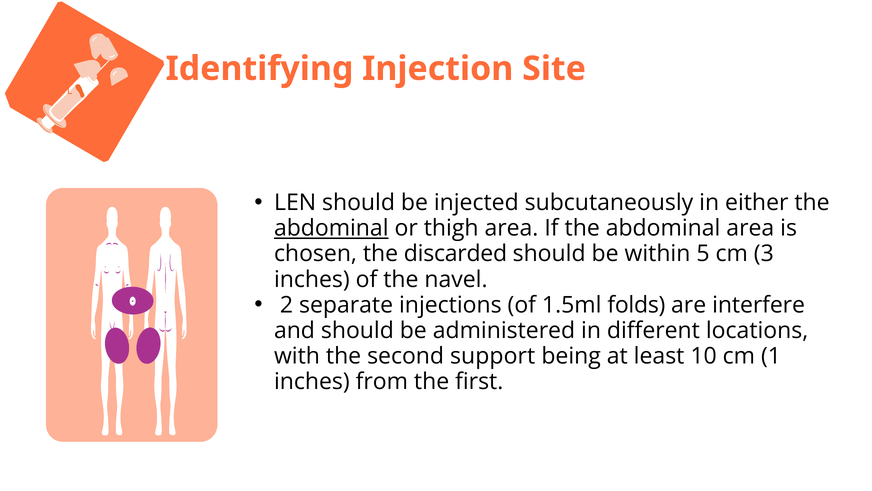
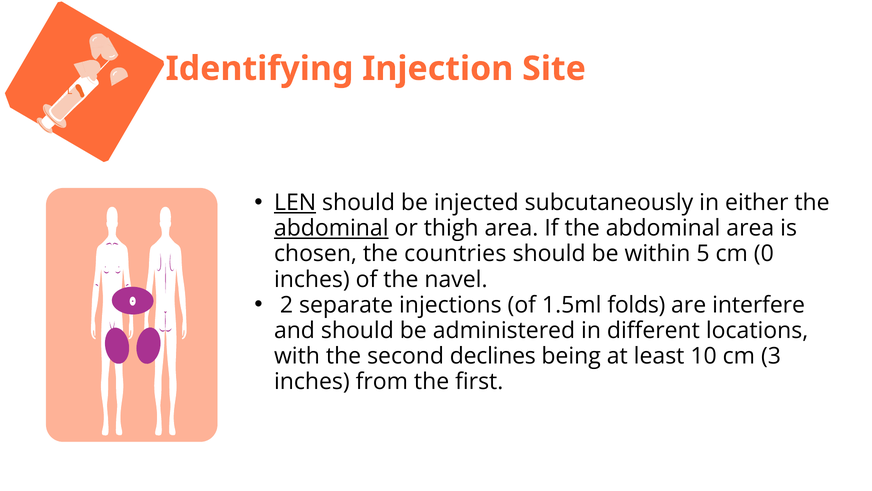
LEN underline: none -> present
discarded: discarded -> countries
3: 3 -> 0
support: support -> declines
1: 1 -> 3
